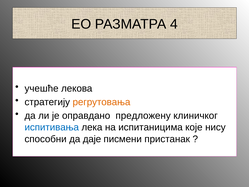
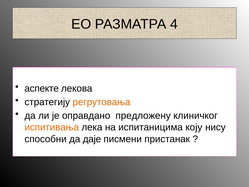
учешће: учешће -> аспекте
испитивања colour: blue -> orange
које: које -> коју
